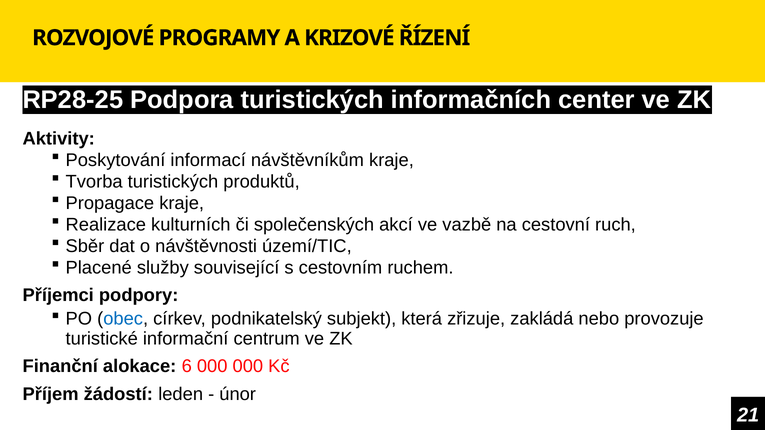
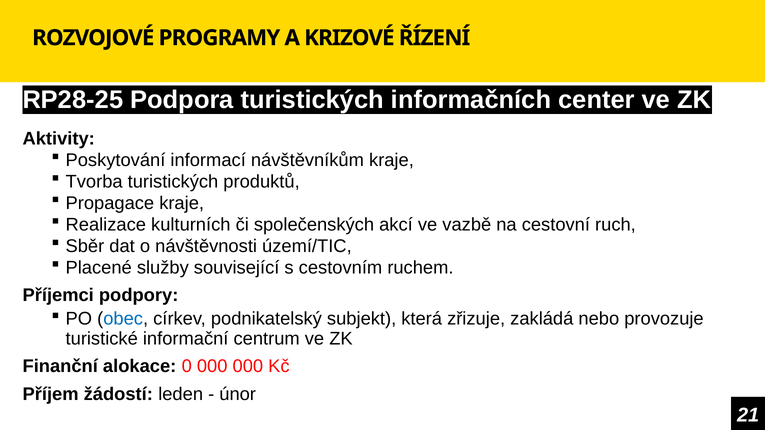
6: 6 -> 0
